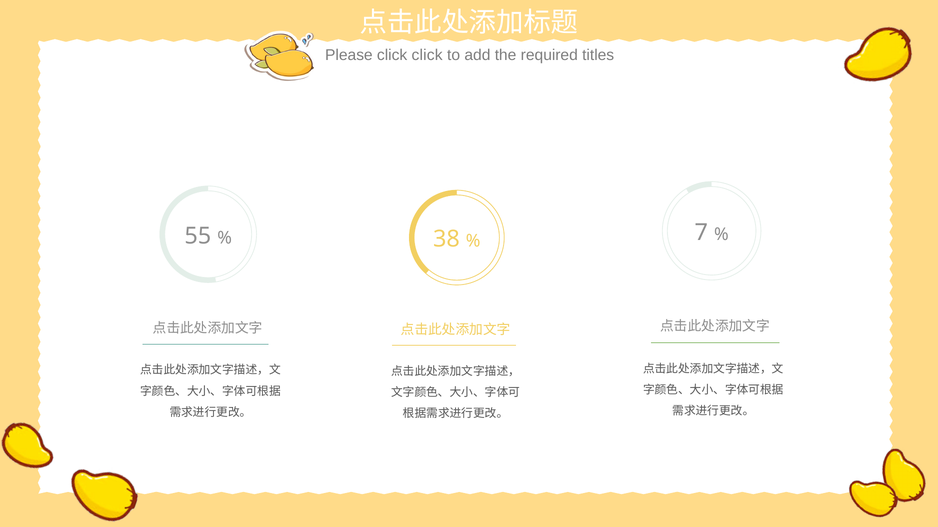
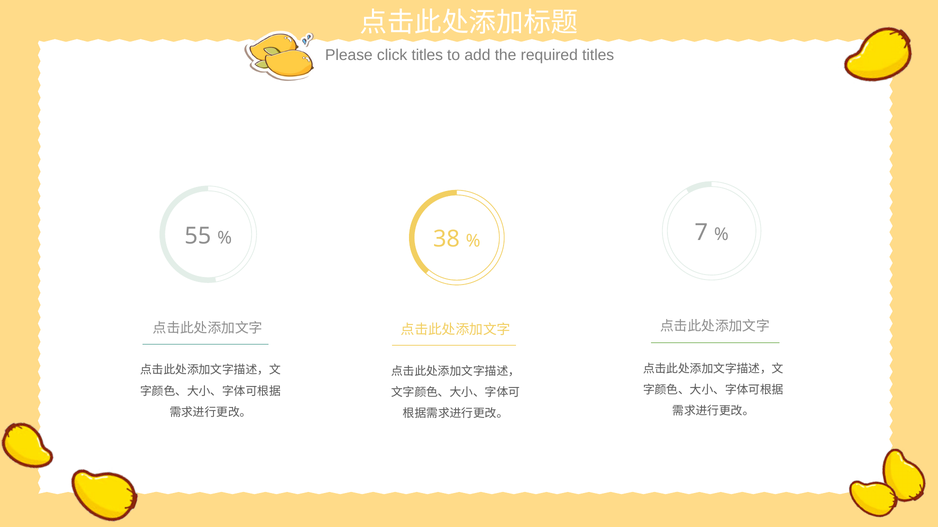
click click: click -> titles
